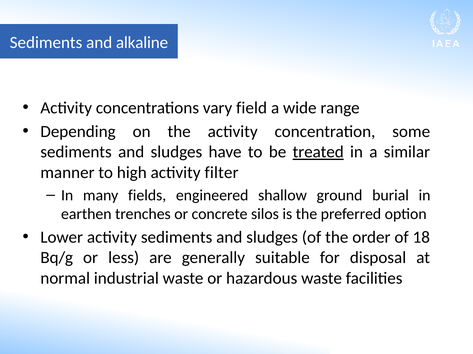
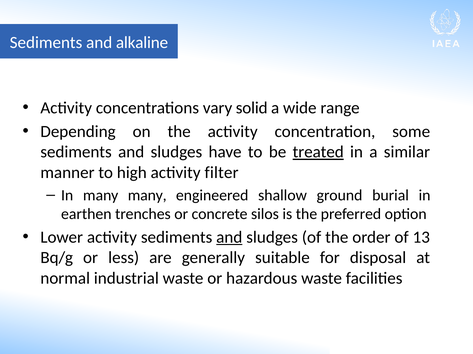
field: field -> solid
many fields: fields -> many
and at (229, 238) underline: none -> present
18: 18 -> 13
